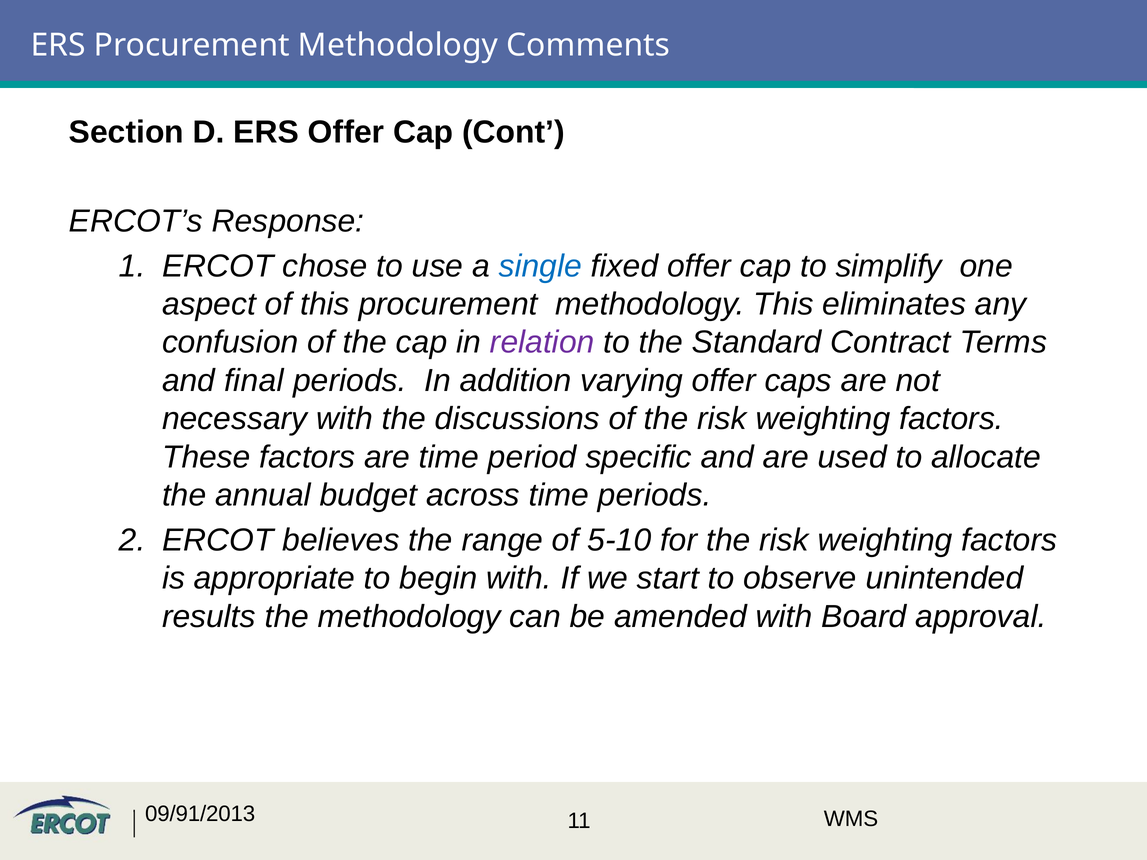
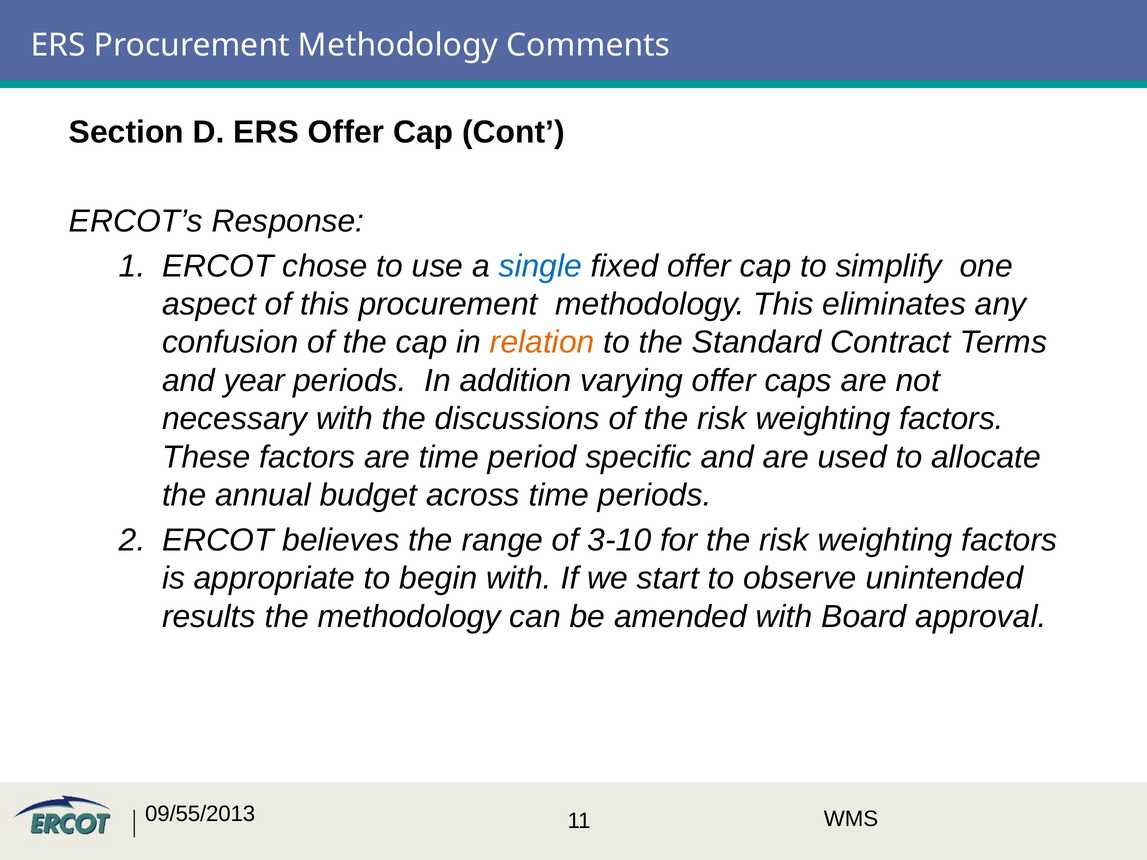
relation colour: purple -> orange
final: final -> year
5-10: 5-10 -> 3-10
09/91/2013: 09/91/2013 -> 09/55/2013
